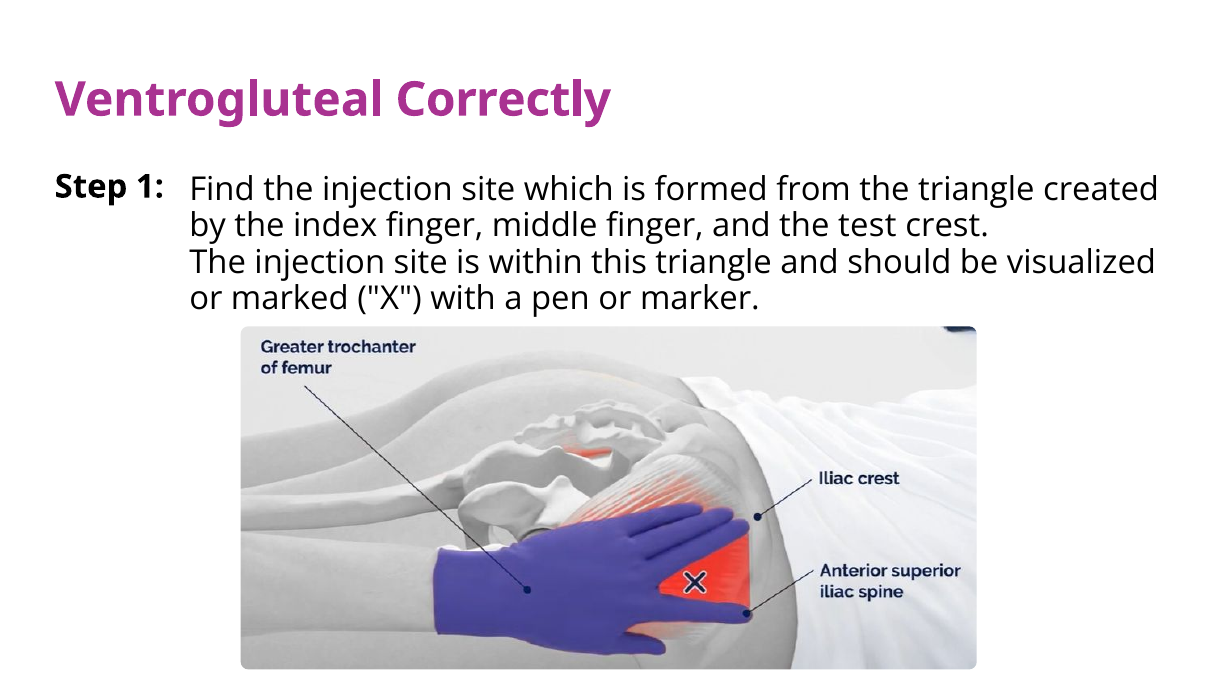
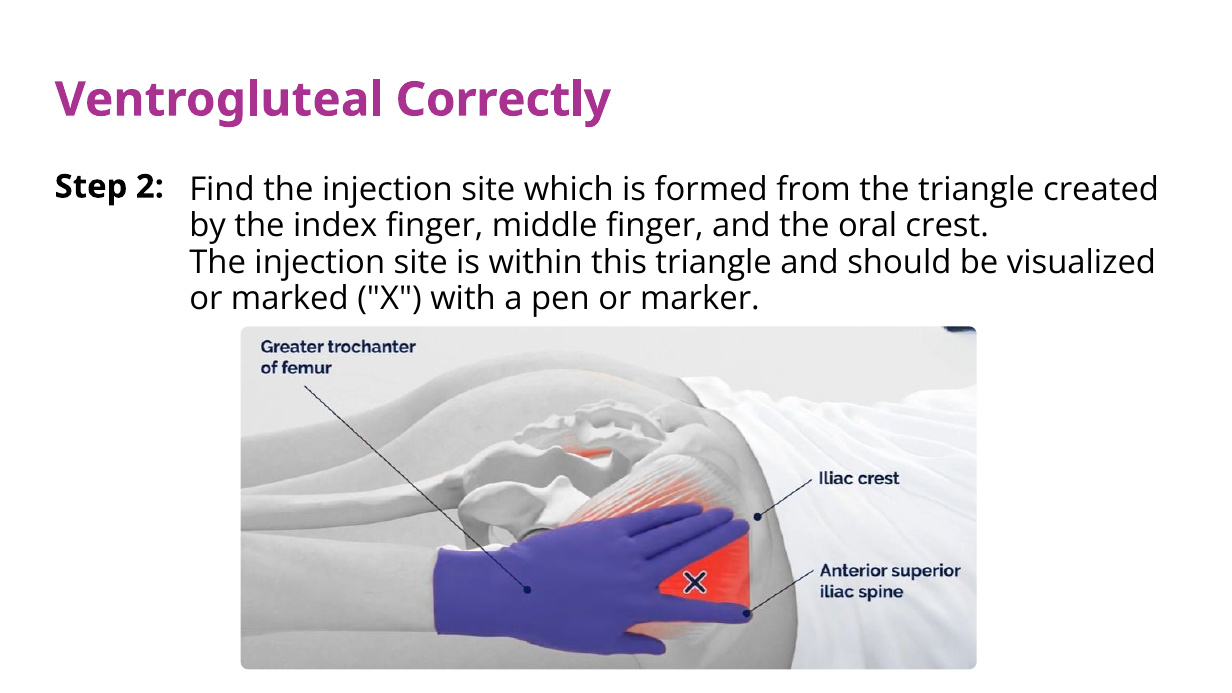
1: 1 -> 2
test: test -> oral
